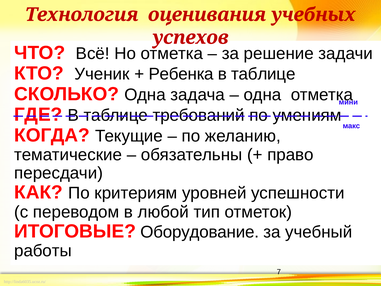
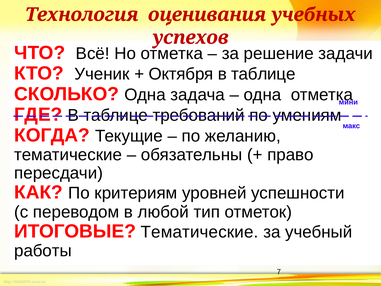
Ребенка: Ребенка -> Октября
ИТОГОВЫЕ Оборудование: Оборудование -> Тематические
